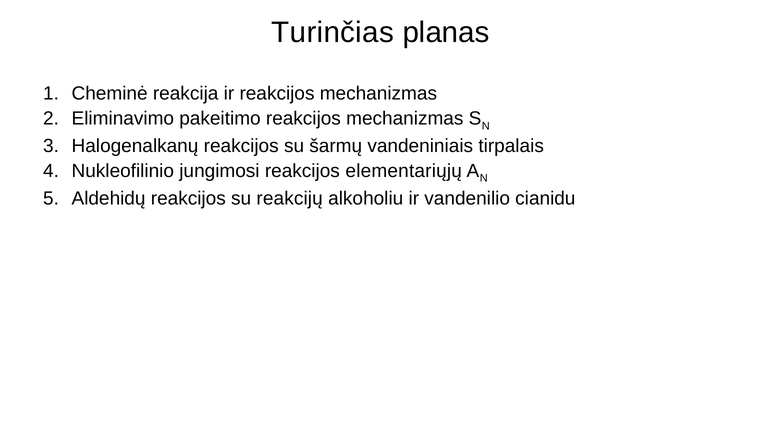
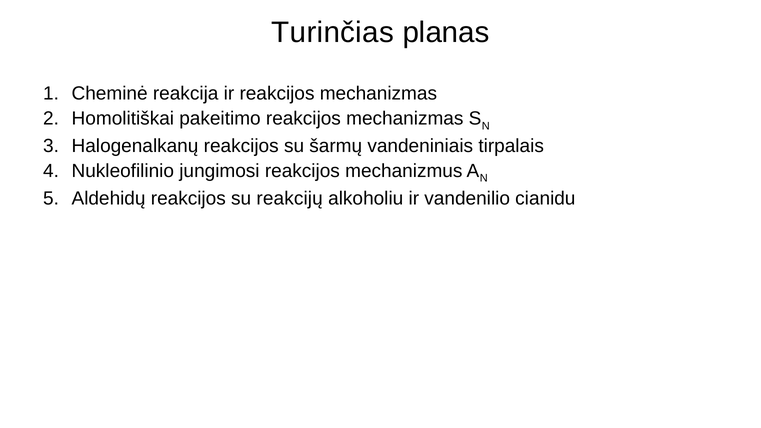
Eliminavimo: Eliminavimo -> Homolitiškai
elementariųjų: elementariųjų -> mechanizmus
